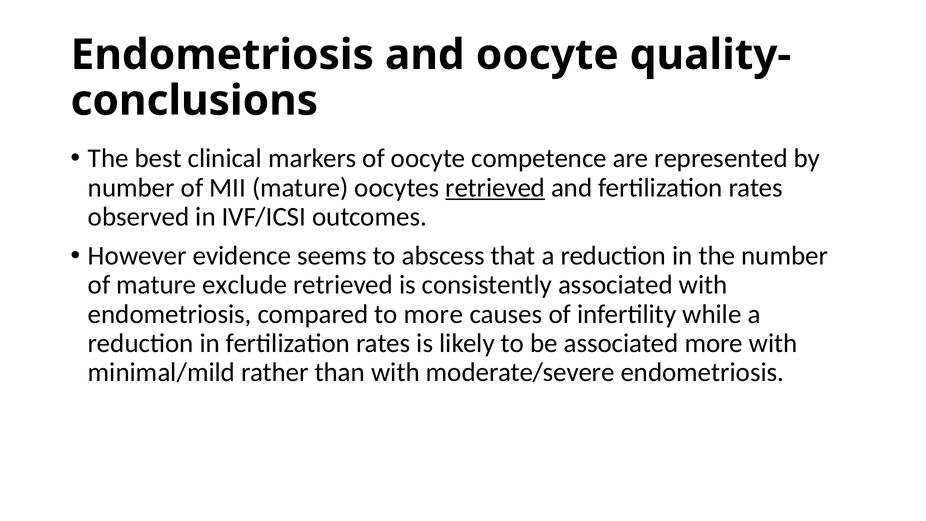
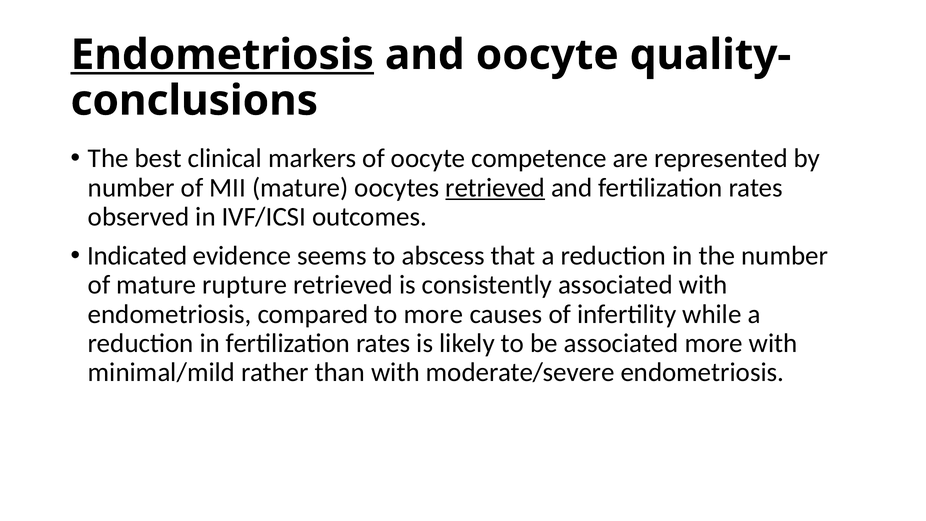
Endometriosis at (222, 55) underline: none -> present
However: However -> Indicated
exclude: exclude -> rupture
